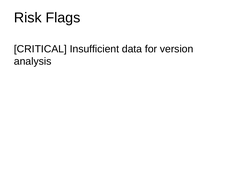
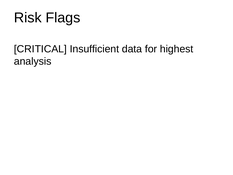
version: version -> highest
